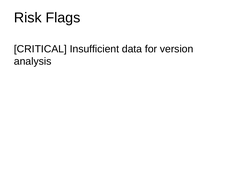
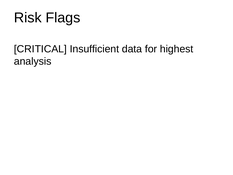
version: version -> highest
